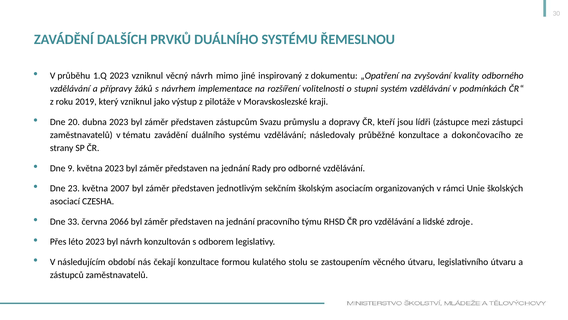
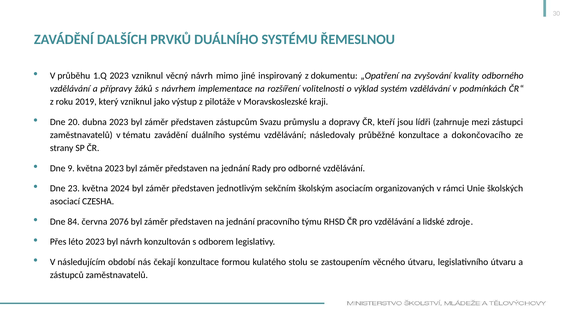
stupni: stupni -> výklad
zástupce: zástupce -> zahrnuje
2007: 2007 -> 2024
33: 33 -> 84
2066: 2066 -> 2076
